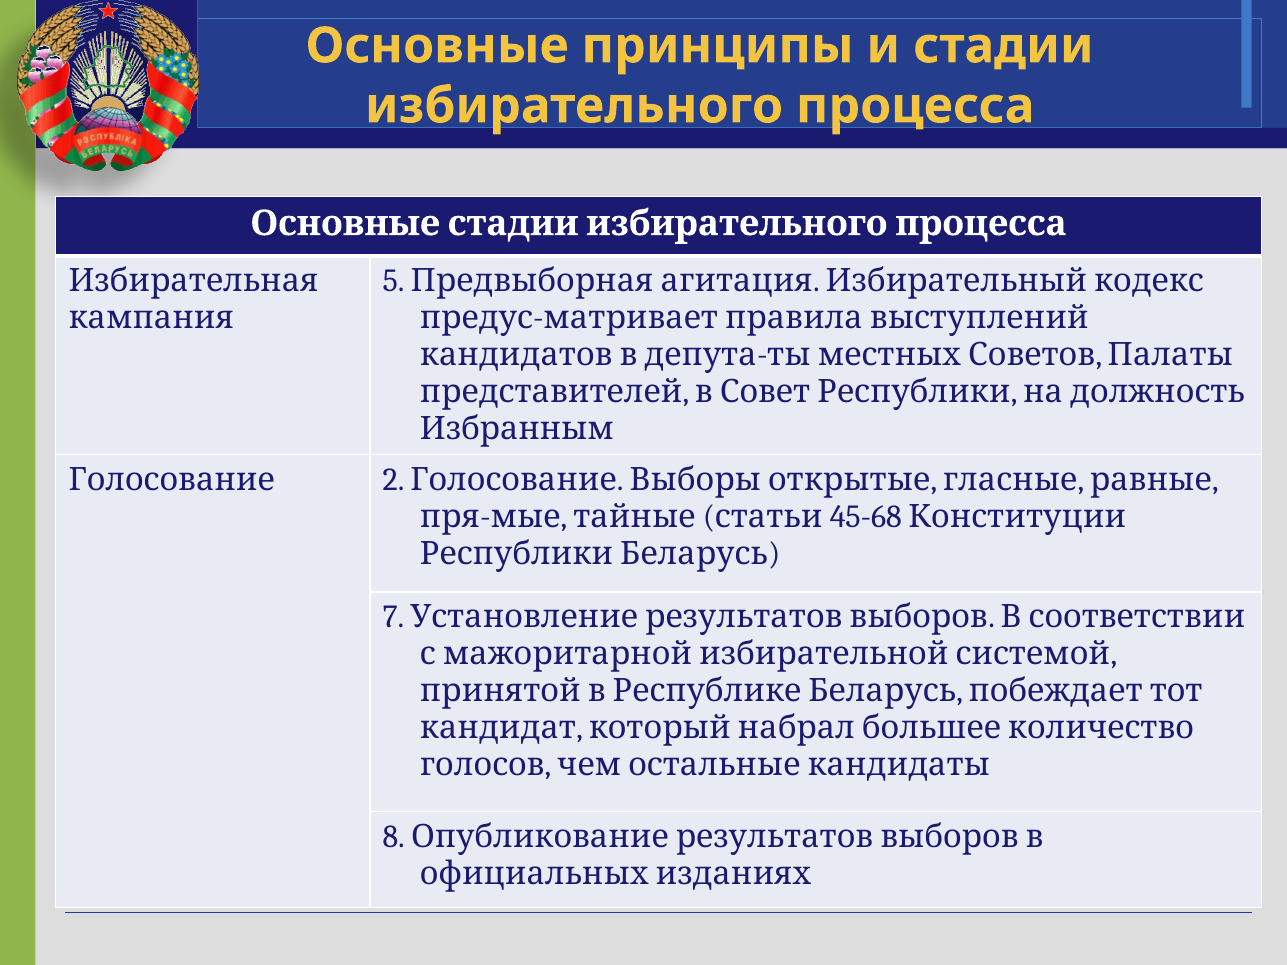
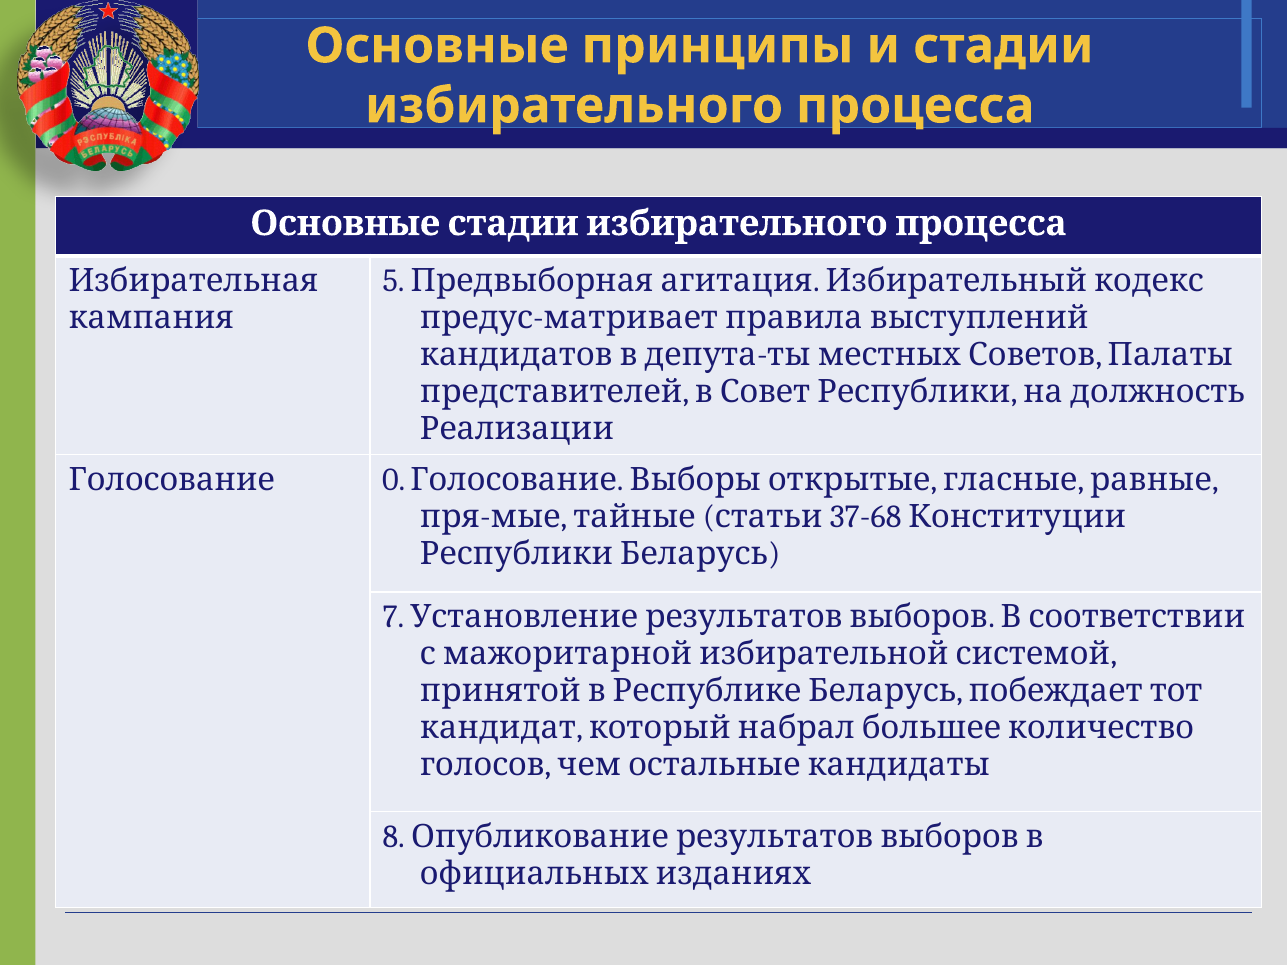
Избранным: Избранным -> Реализации
2: 2 -> 0
45-68: 45-68 -> 37-68
